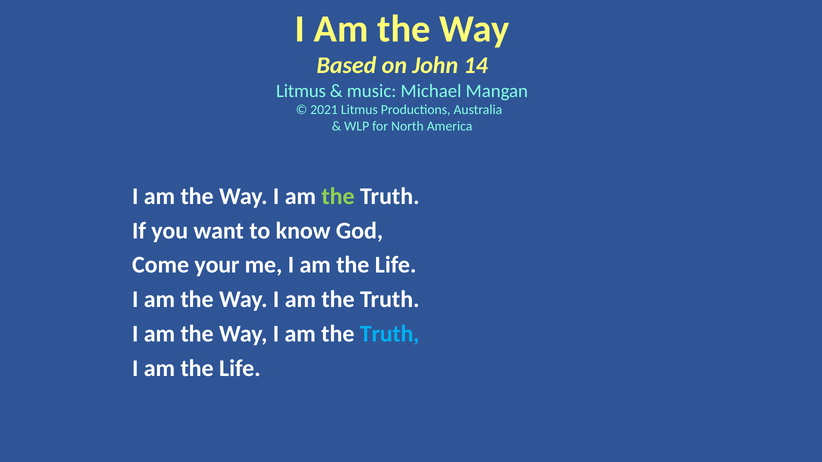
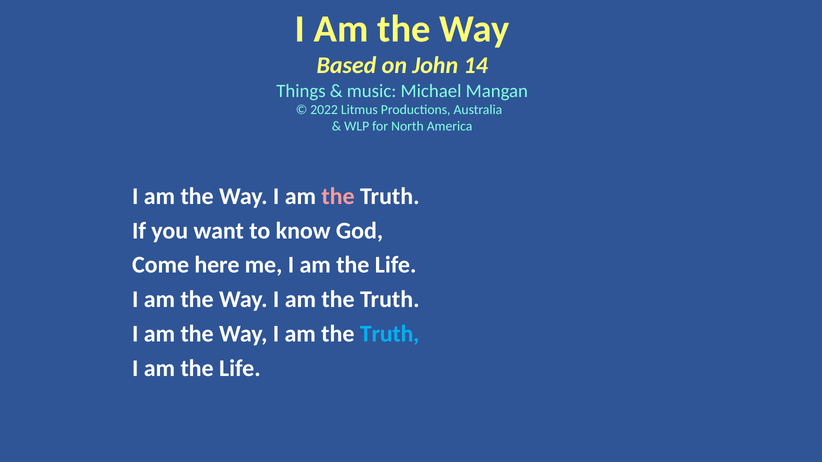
Litmus at (301, 91): Litmus -> Things
2021: 2021 -> 2022
the at (338, 196) colour: light green -> pink
your: your -> here
